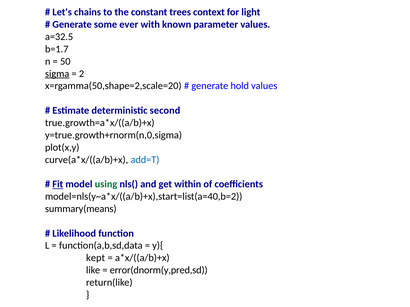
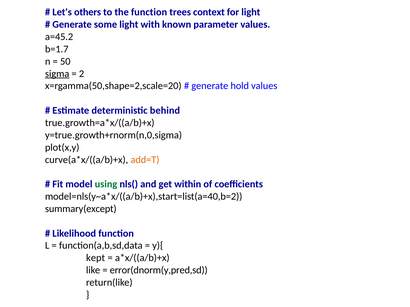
chains: chains -> others
the constant: constant -> function
some ever: ever -> light
a=32.5: a=32.5 -> a=45.2
second: second -> behind
add=T colour: blue -> orange
Fit underline: present -> none
summary(means: summary(means -> summary(except
